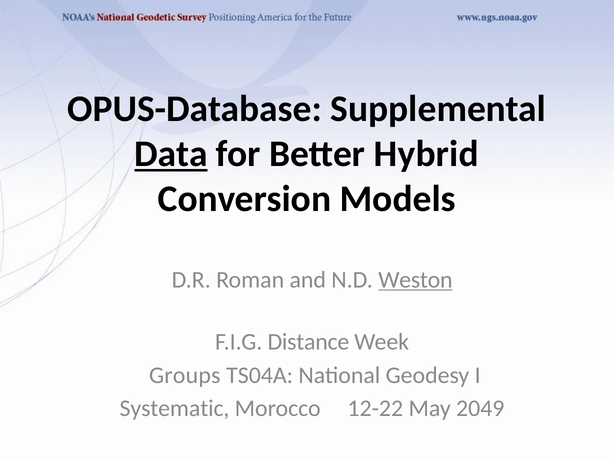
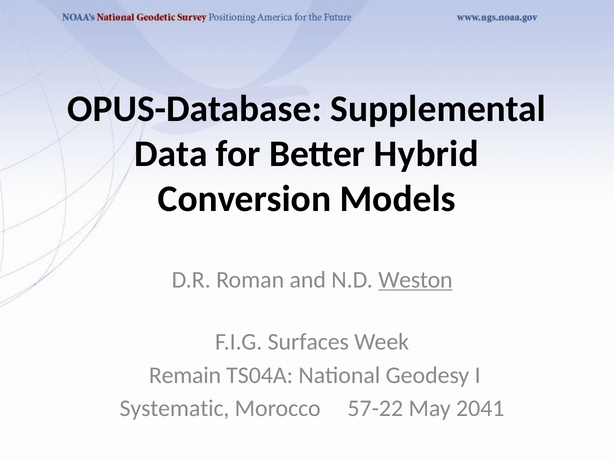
Data underline: present -> none
Distance: Distance -> Surfaces
Groups: Groups -> Remain
12-22: 12-22 -> 57-22
2049: 2049 -> 2041
